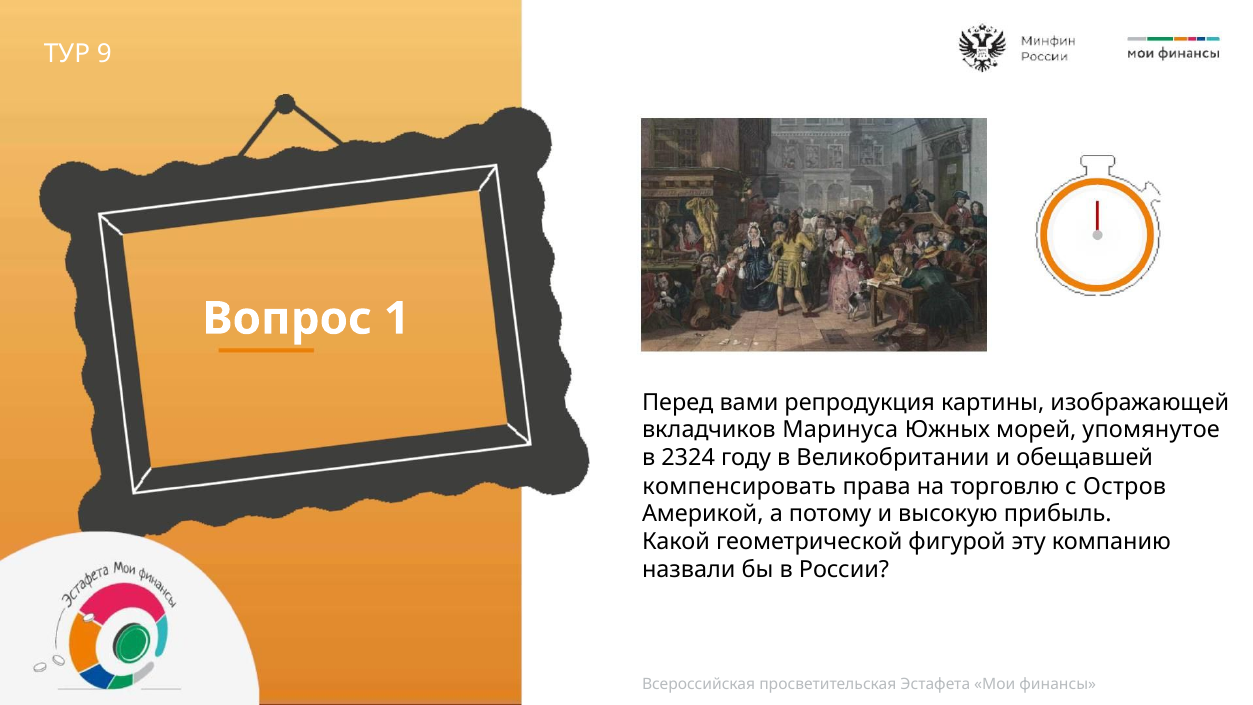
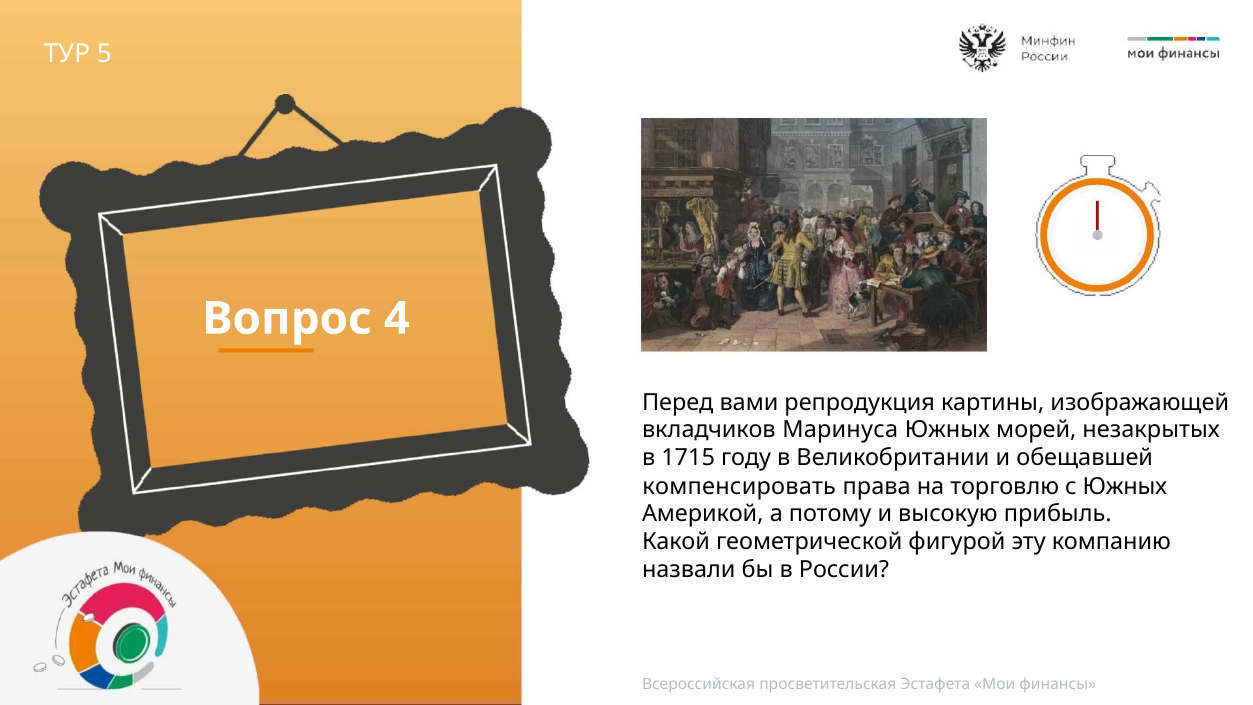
9: 9 -> 5
1: 1 -> 4
упомянутое: упомянутое -> незакрытых
2324: 2324 -> 1715
с Остров: Остров -> Южных
